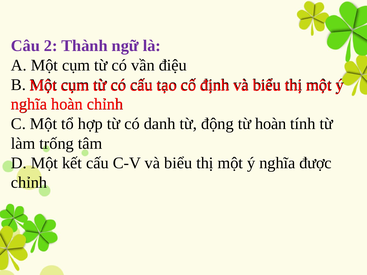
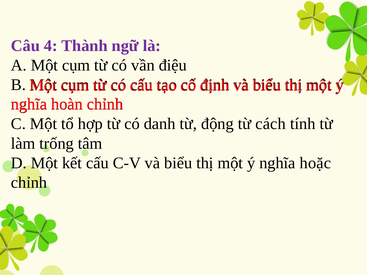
2: 2 -> 4
từ hoàn: hoàn -> cách
được: được -> hoặc
